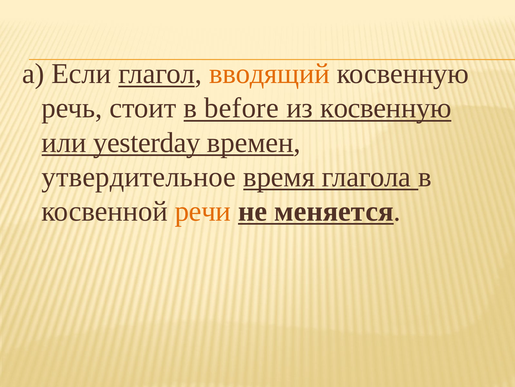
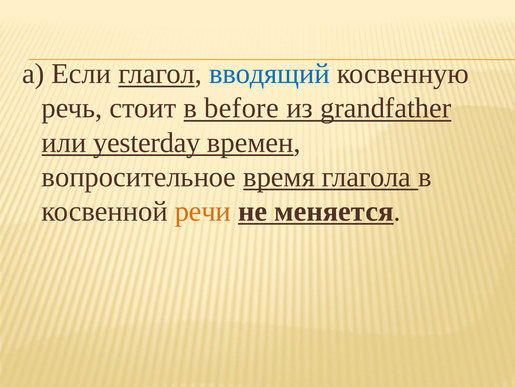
вводящий colour: orange -> blue
из косвенную: косвенную -> grandfather
утвердительное: утвердительное -> вопросительное
